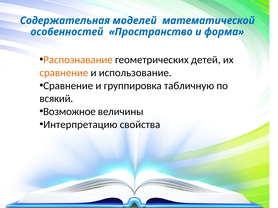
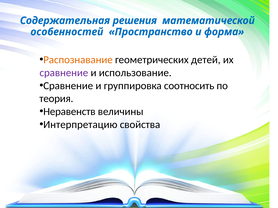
моделей: моделей -> решения
сравнение at (64, 73) colour: orange -> purple
табличную: табличную -> соотносить
всякий: всякий -> теория
Возможное: Возможное -> Неравенств
